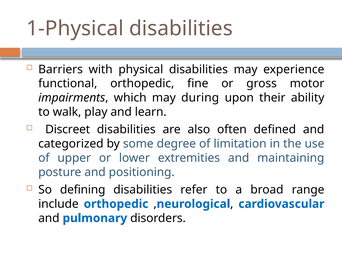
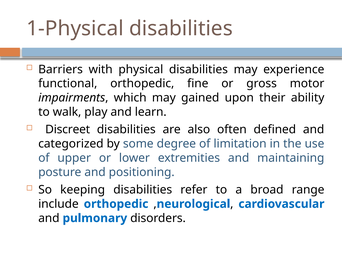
during: during -> gained
defining: defining -> keeping
